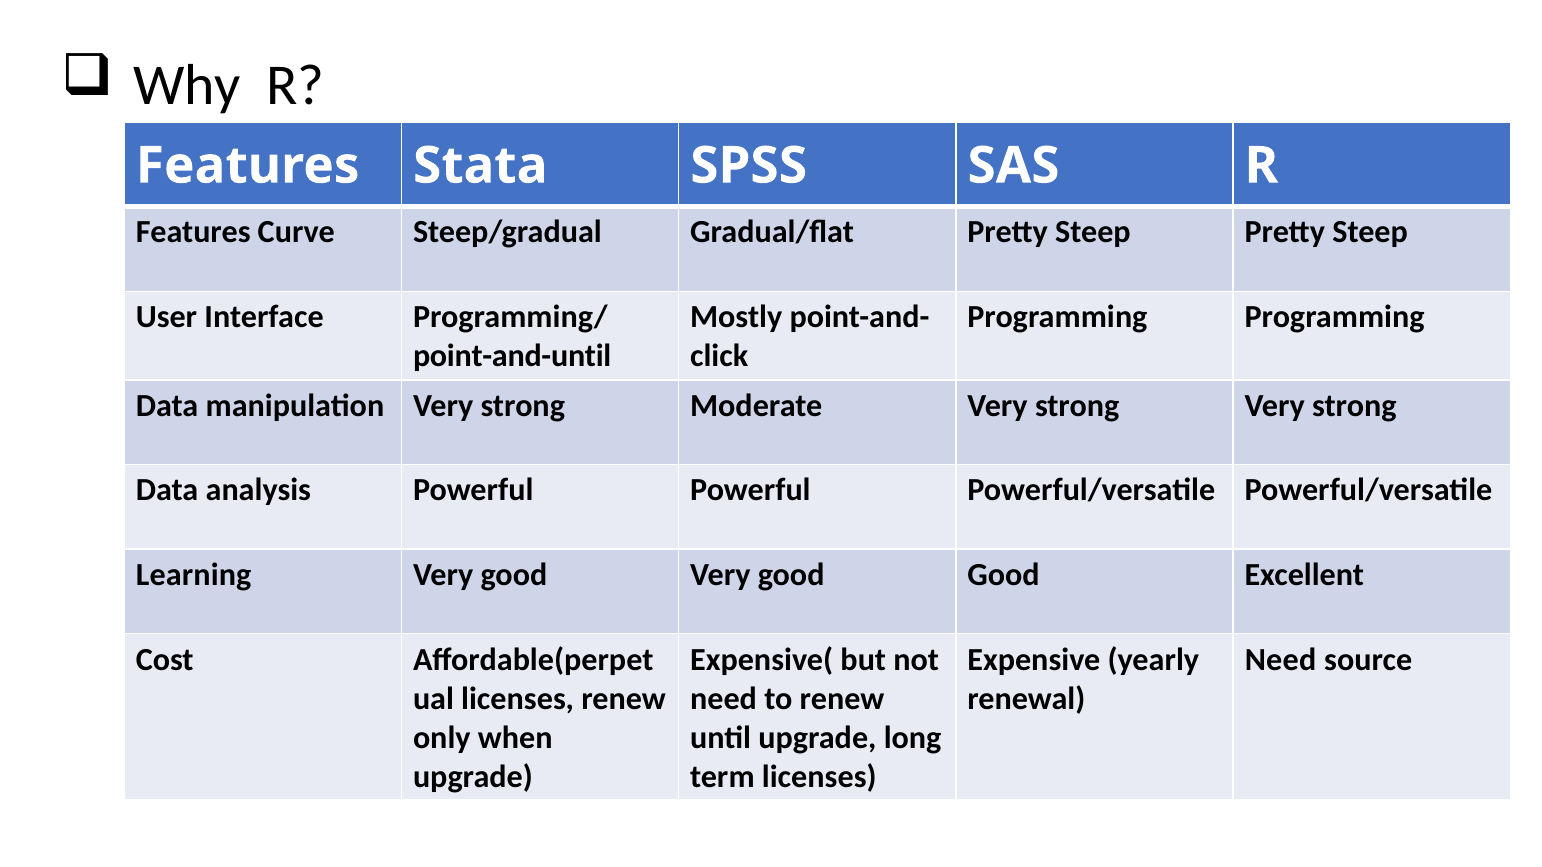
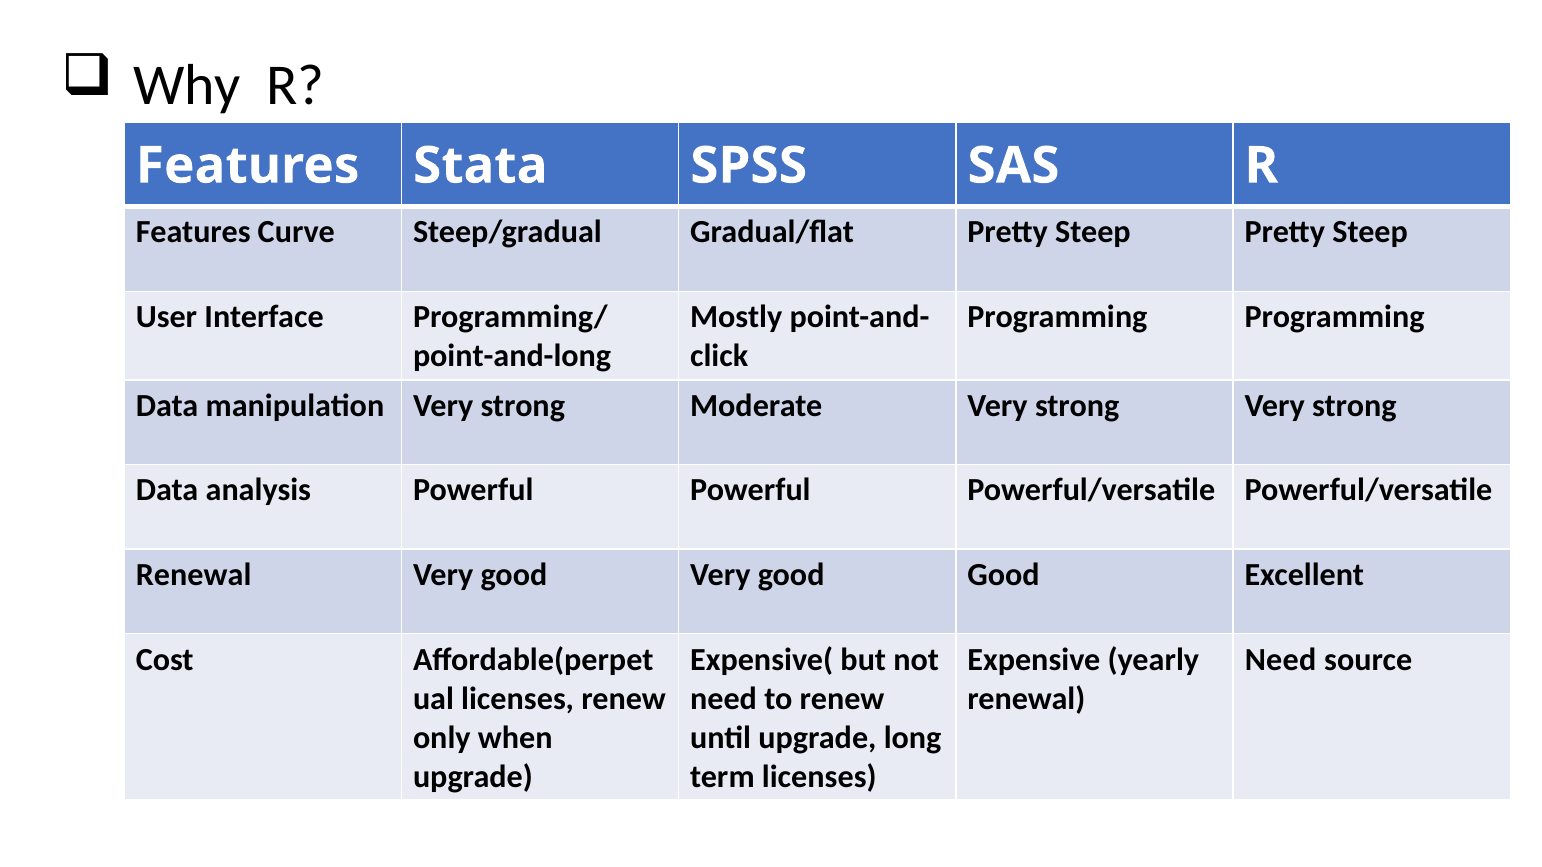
point-and-until: point-and-until -> point-and-long
Learning at (194, 575): Learning -> Renewal
